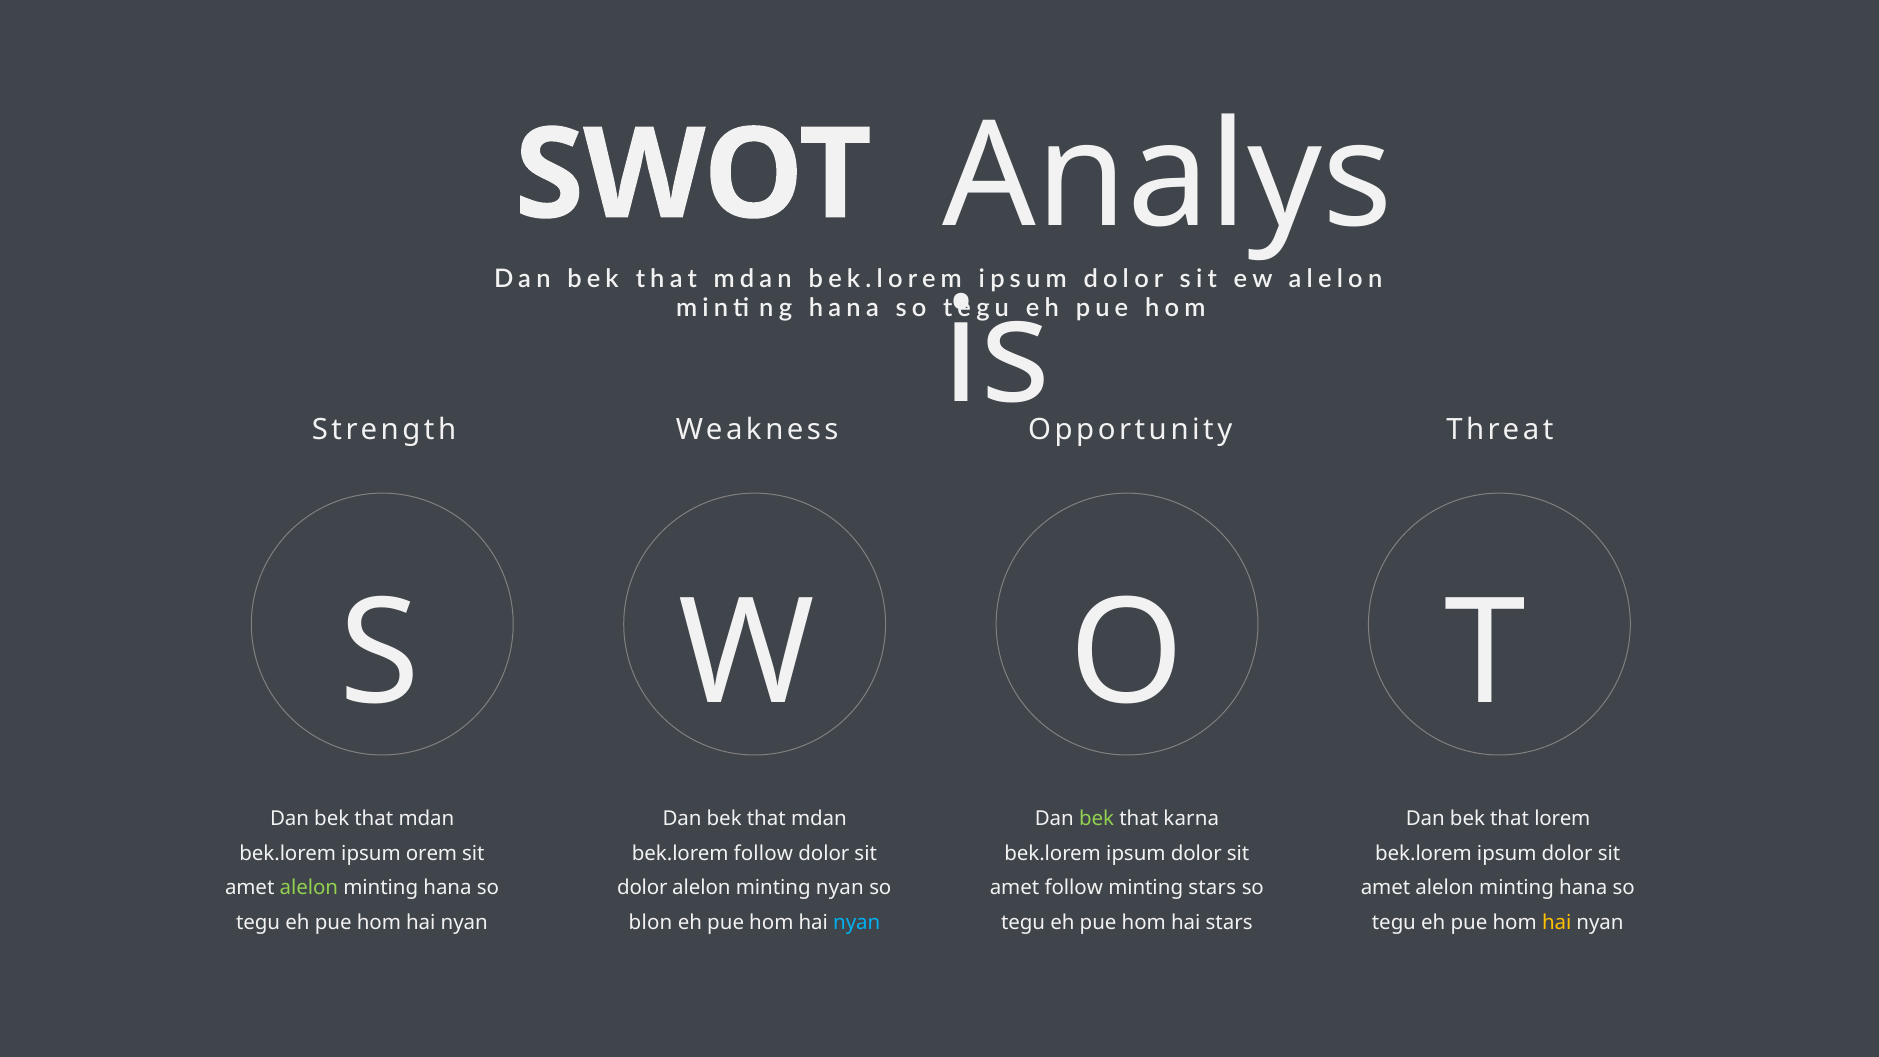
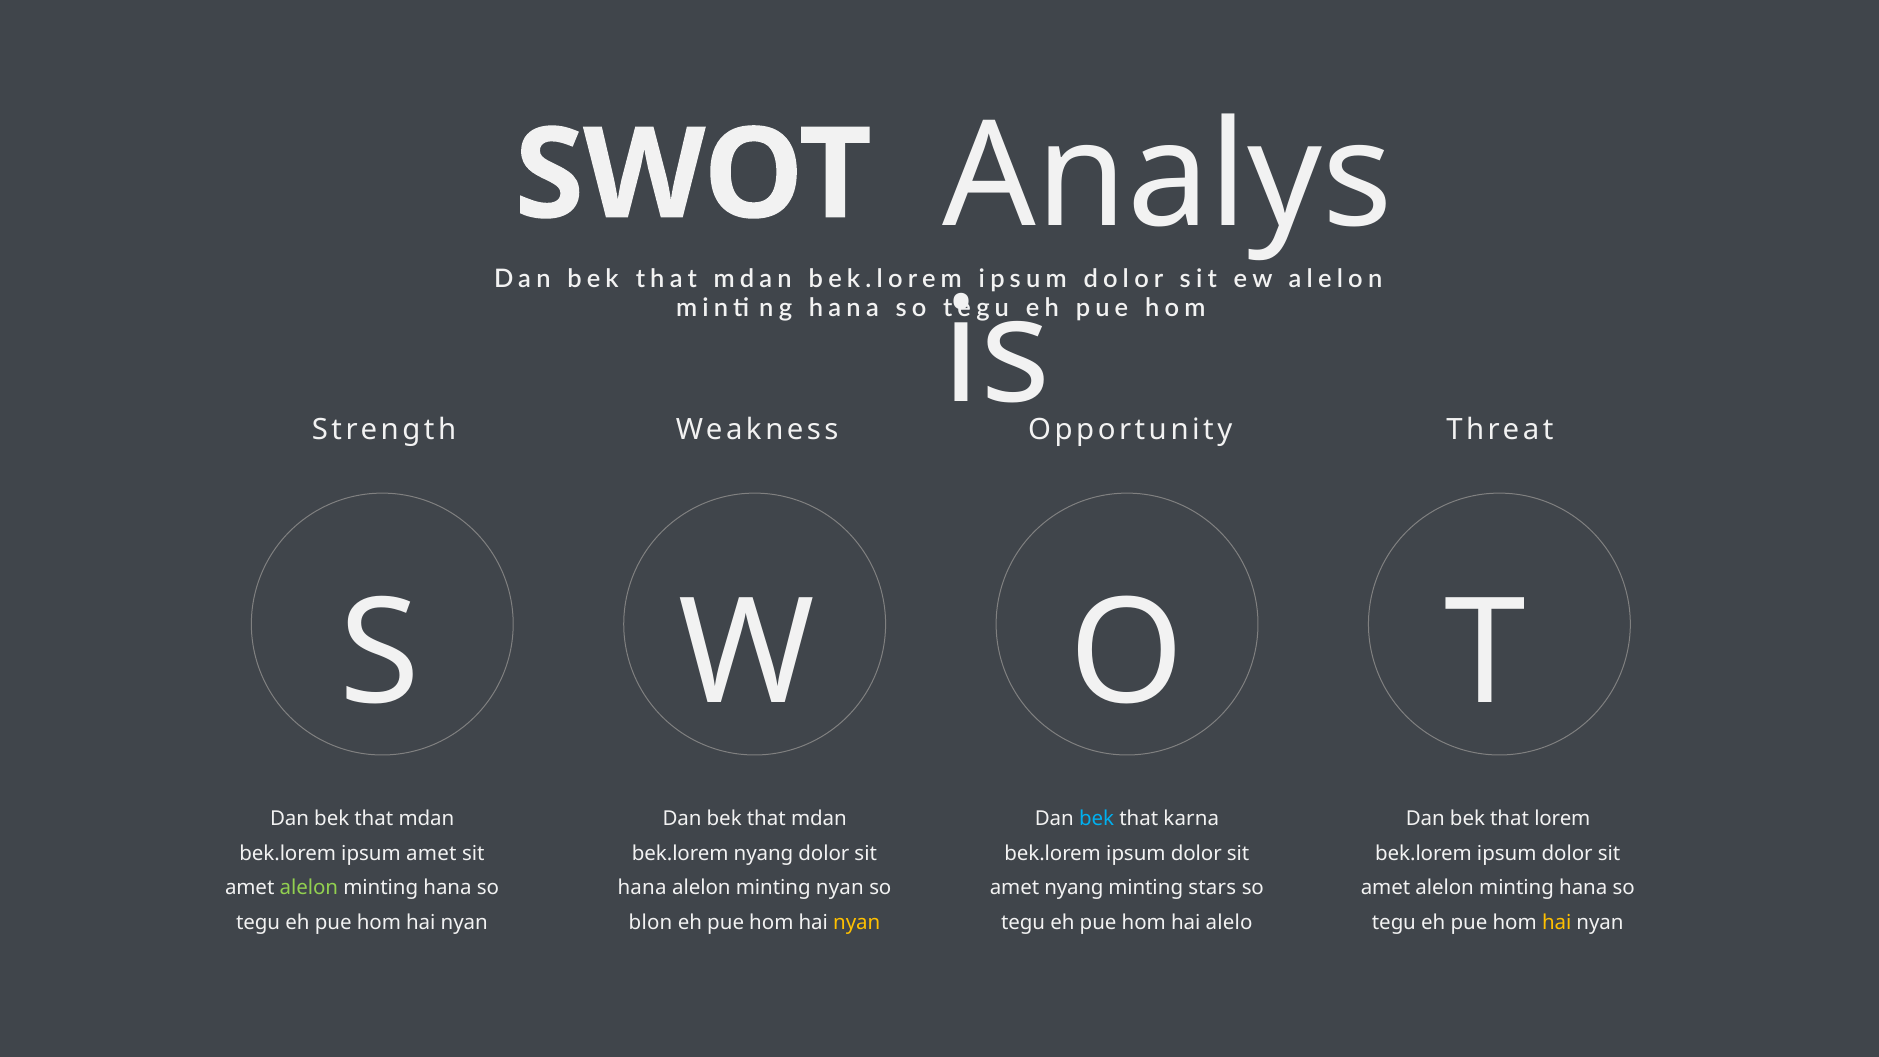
bek at (1097, 819) colour: light green -> light blue
ipsum orem: orem -> amet
bek.lorem follow: follow -> nyang
dolor at (642, 888): dolor -> hana
amet follow: follow -> nyang
nyan at (857, 922) colour: light blue -> yellow
hai stars: stars -> alelo
